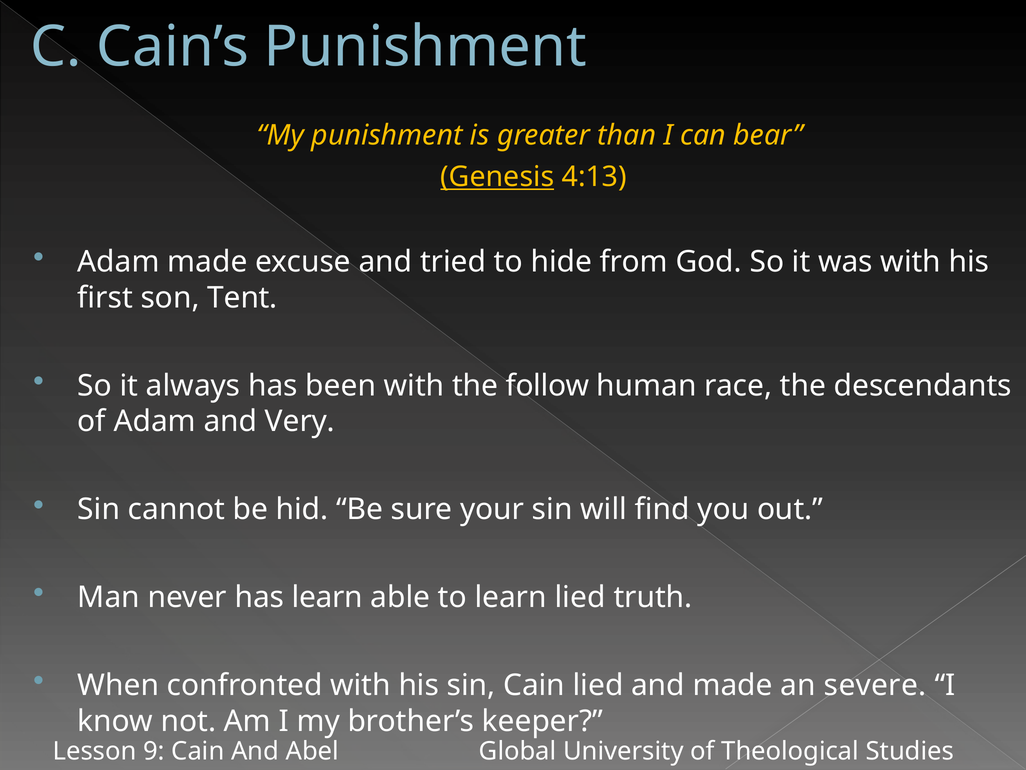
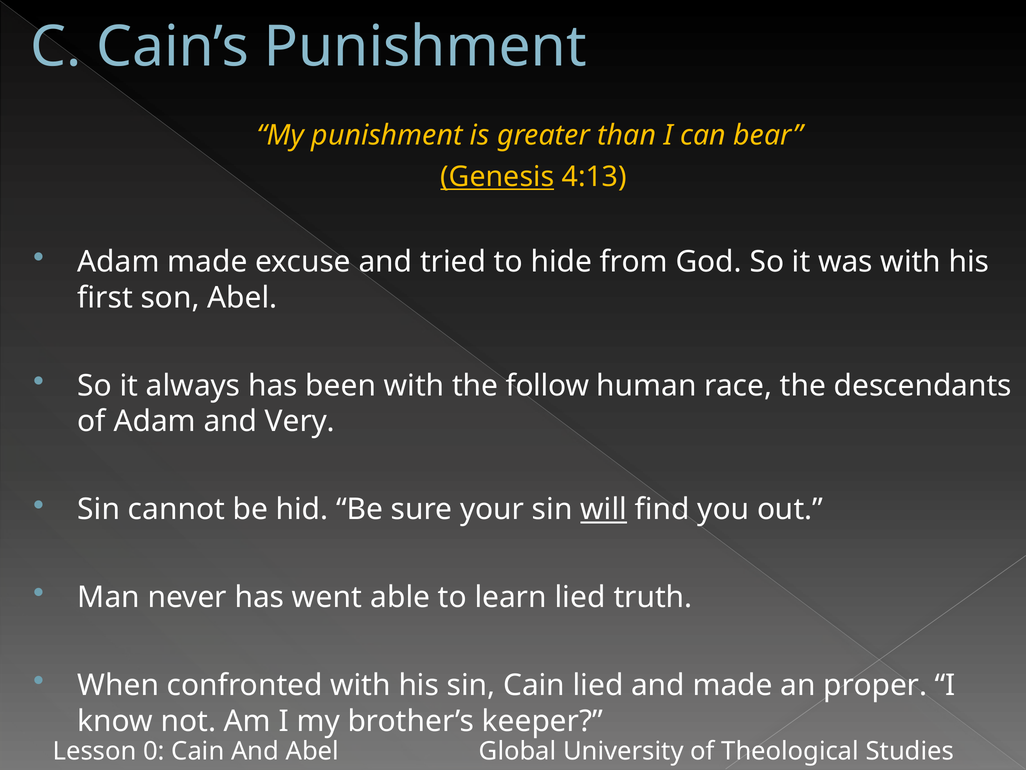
son Tent: Tent -> Abel
will underline: none -> present
has learn: learn -> went
severe: severe -> proper
9: 9 -> 0
